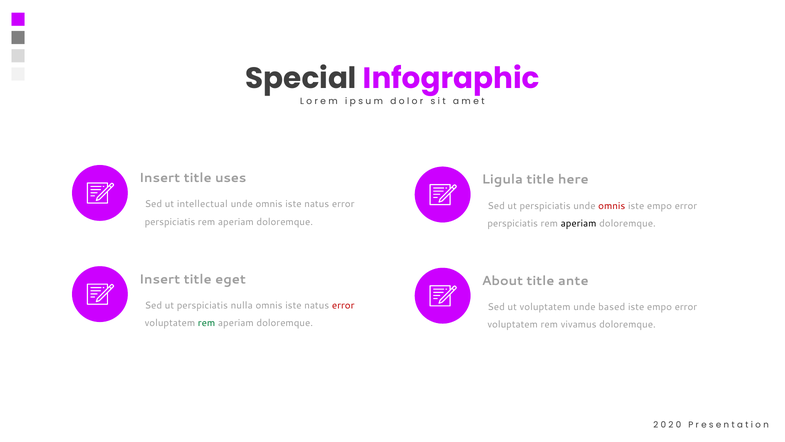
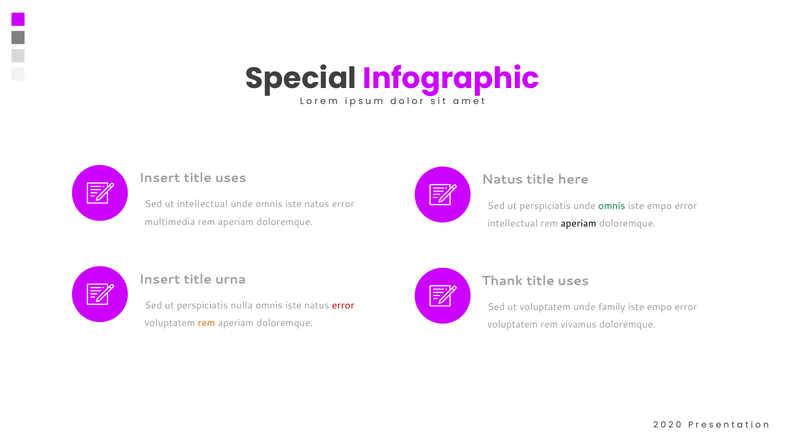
Ligula at (502, 179): Ligula -> Natus
omnis at (612, 206) colour: red -> green
perspiciatis at (170, 222): perspiciatis -> multimedia
perspiciatis at (513, 223): perspiciatis -> intellectual
eget: eget -> urna
About: About -> Thank
ante at (573, 281): ante -> uses
based: based -> family
rem at (207, 323) colour: green -> orange
